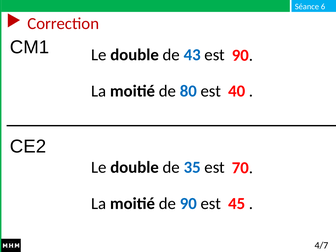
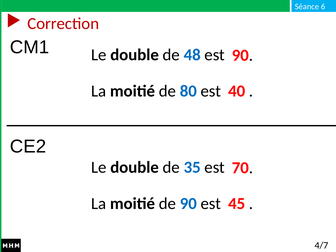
43: 43 -> 48
